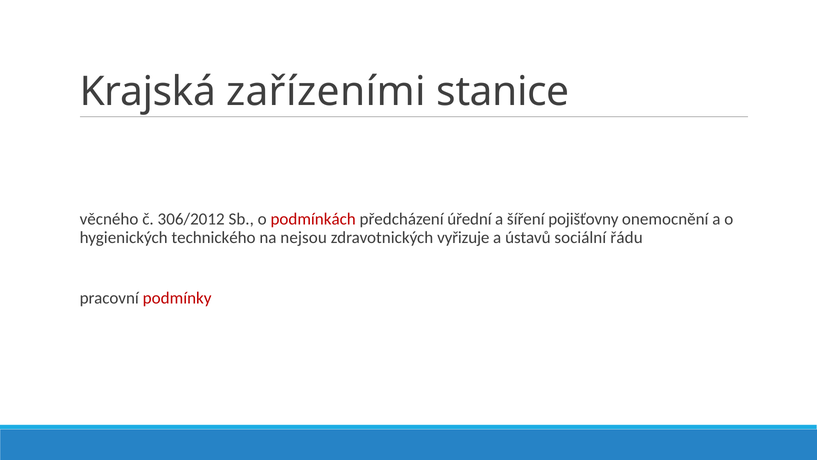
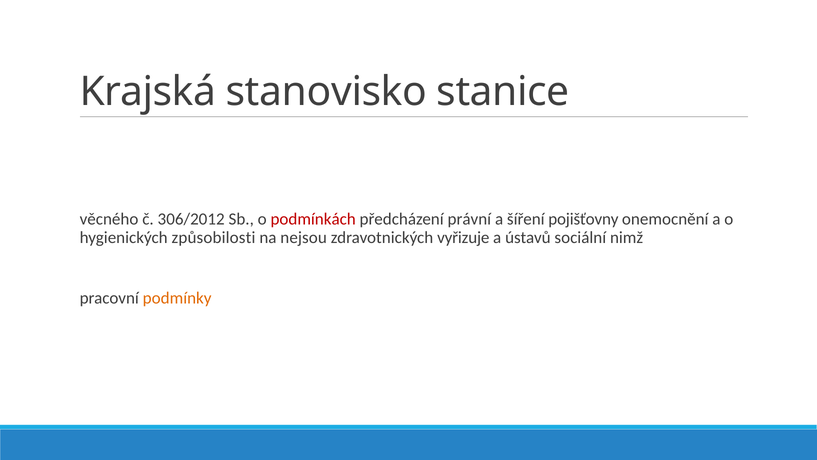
zařízeními: zařízeními -> stanovisko
úřední: úřední -> právní
technického: technického -> způsobilosti
řádu: řádu -> nimž
podmínky colour: red -> orange
